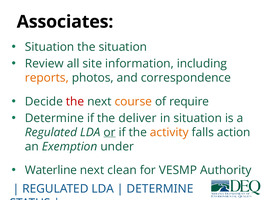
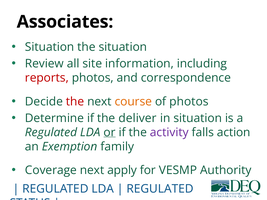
reports colour: orange -> red
of require: require -> photos
activity colour: orange -> purple
under: under -> family
Waterline: Waterline -> Coverage
clean: clean -> apply
DETERMINE at (160, 189): DETERMINE -> REGULATED
